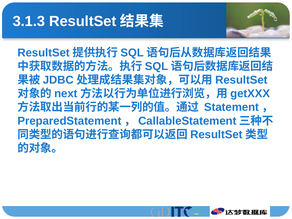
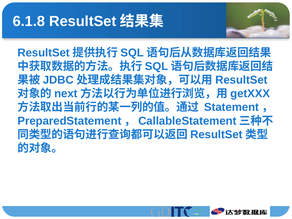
3.1.3: 3.1.3 -> 6.1.8
